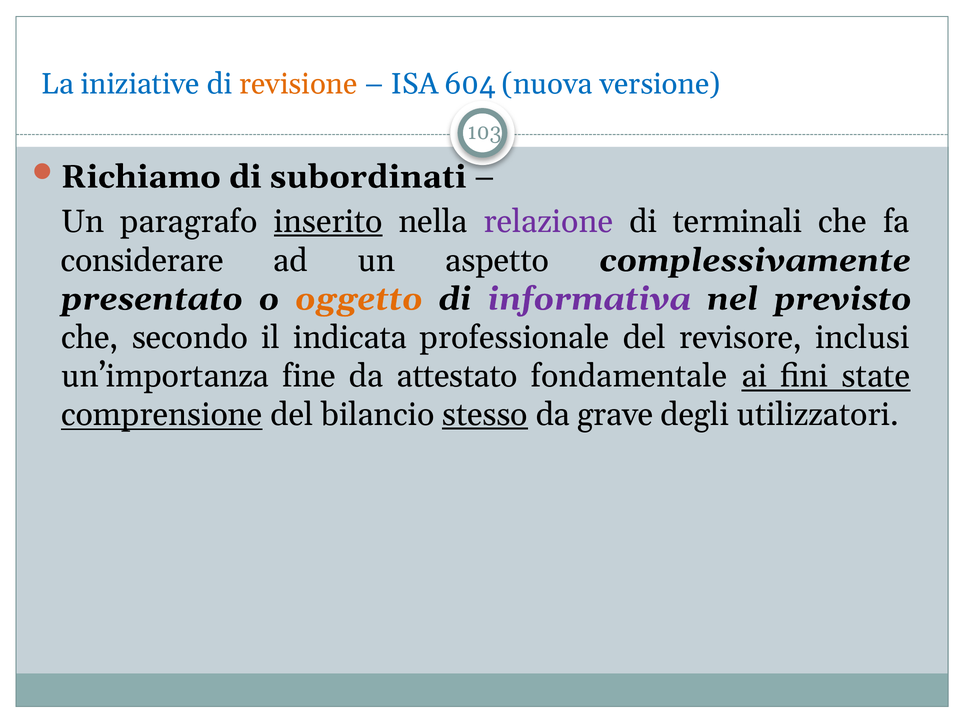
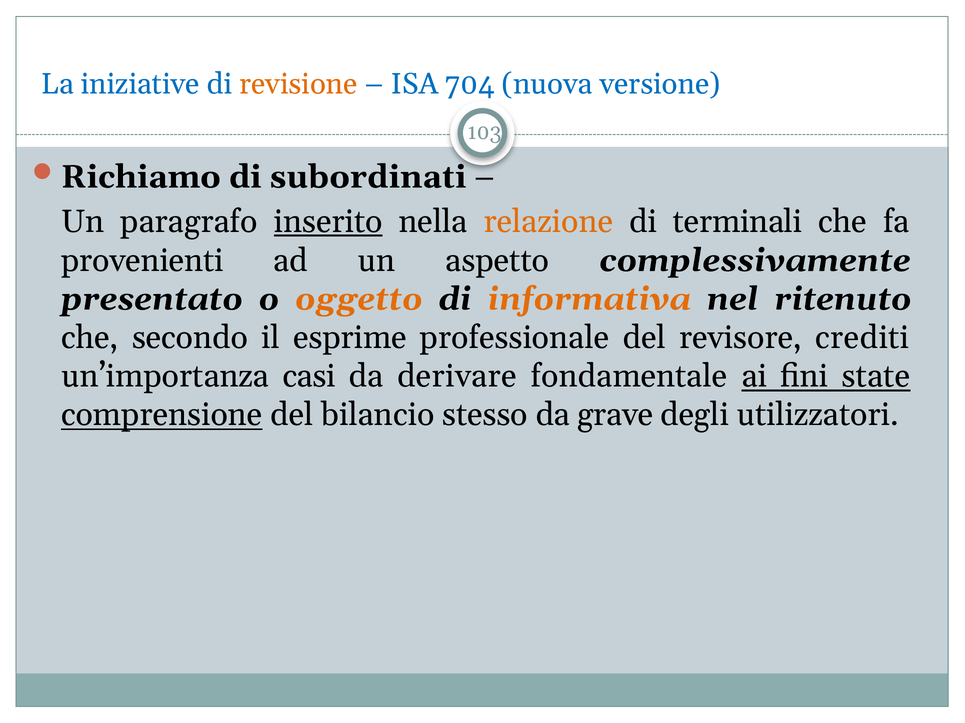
604: 604 -> 704
relazione colour: purple -> orange
considerare: considerare -> provenienti
informativa colour: purple -> orange
previsto: previsto -> ritenuto
indicata: indicata -> esprime
inclusi: inclusi -> crediti
fine: fine -> casi
attestato: attestato -> derivare
stesso underline: present -> none
